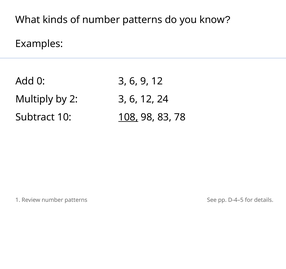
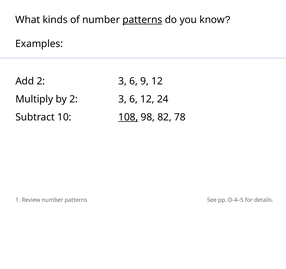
patterns at (142, 20) underline: none -> present
Add 0: 0 -> 2
83: 83 -> 82
